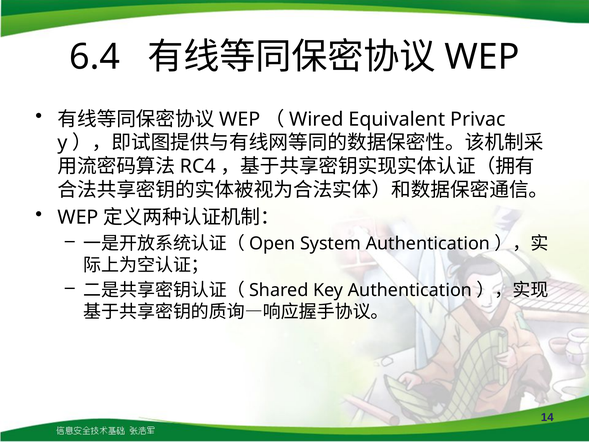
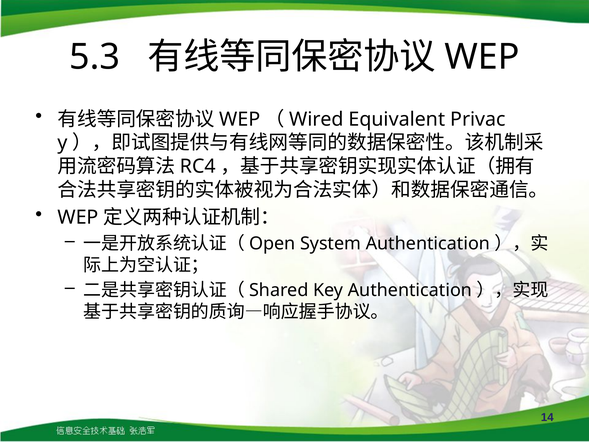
6.4: 6.4 -> 5.3
